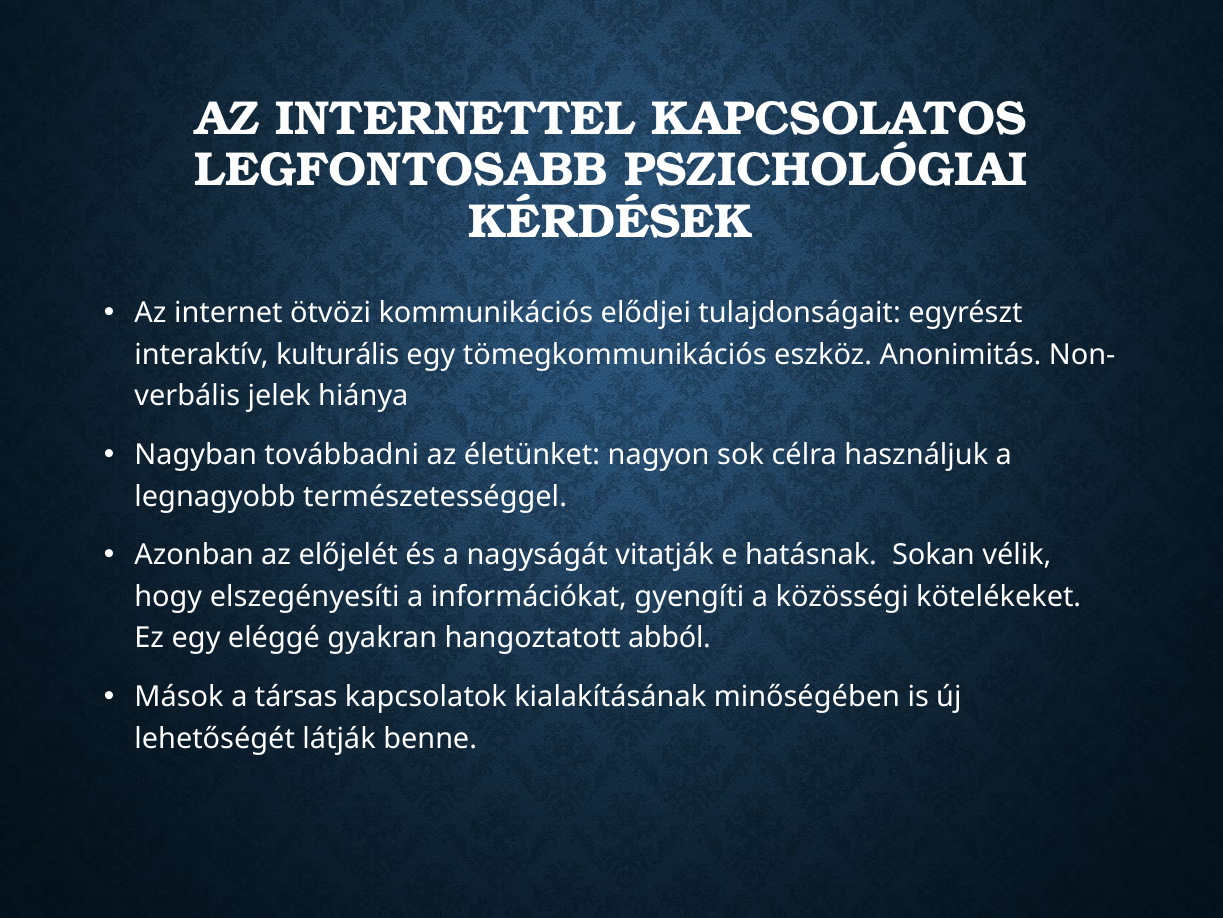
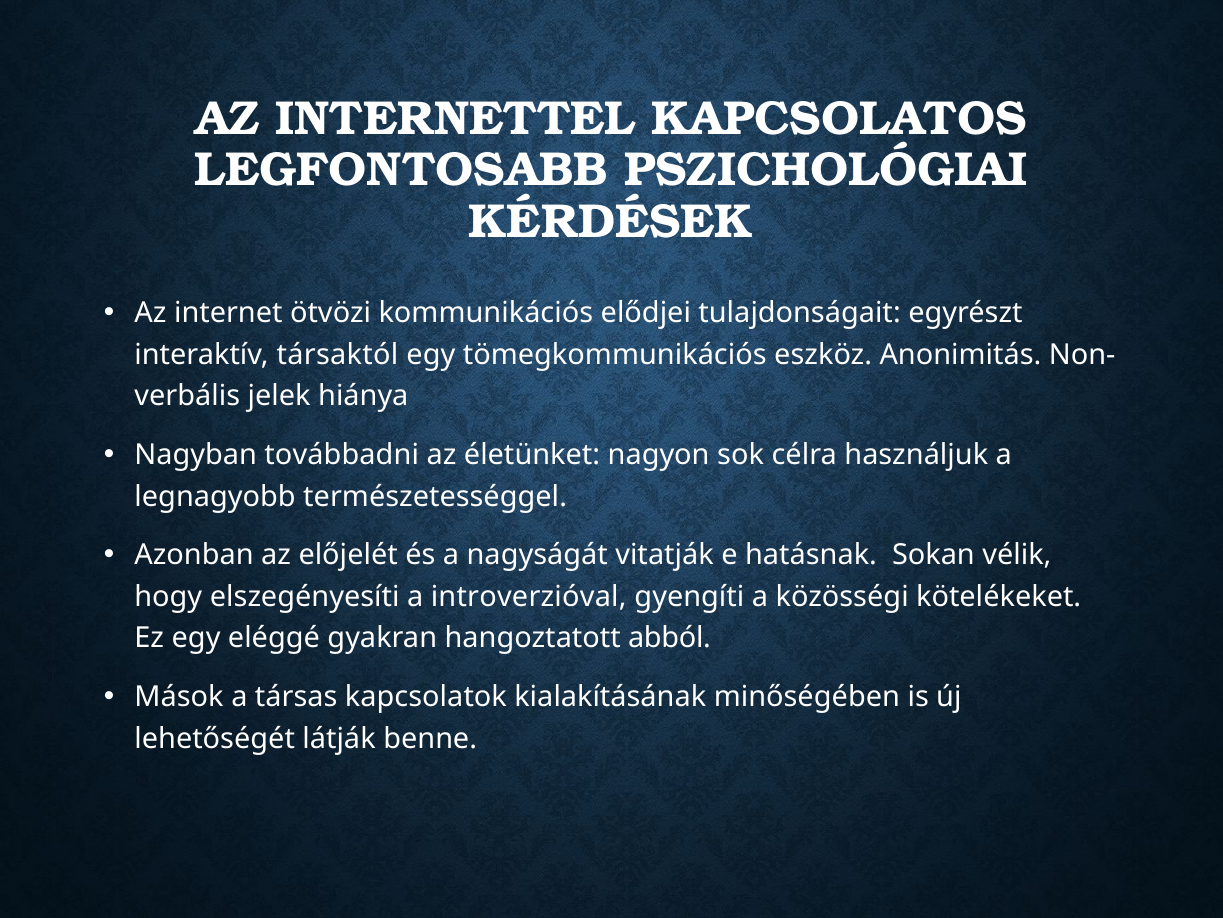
kulturális: kulturális -> társaktól
információkat: információkat -> introverzióval
